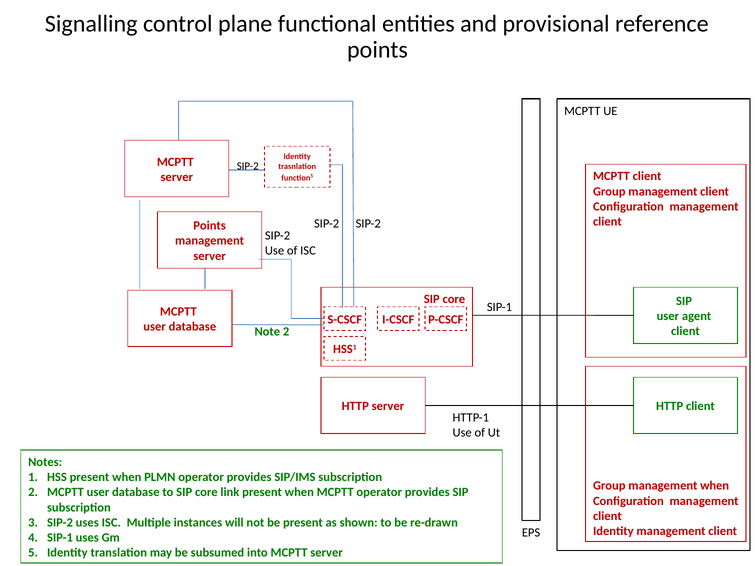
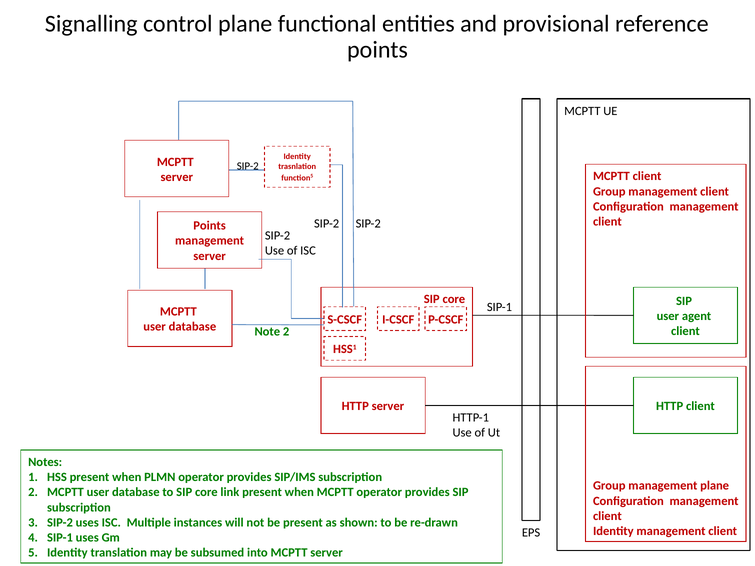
management when: when -> plane
